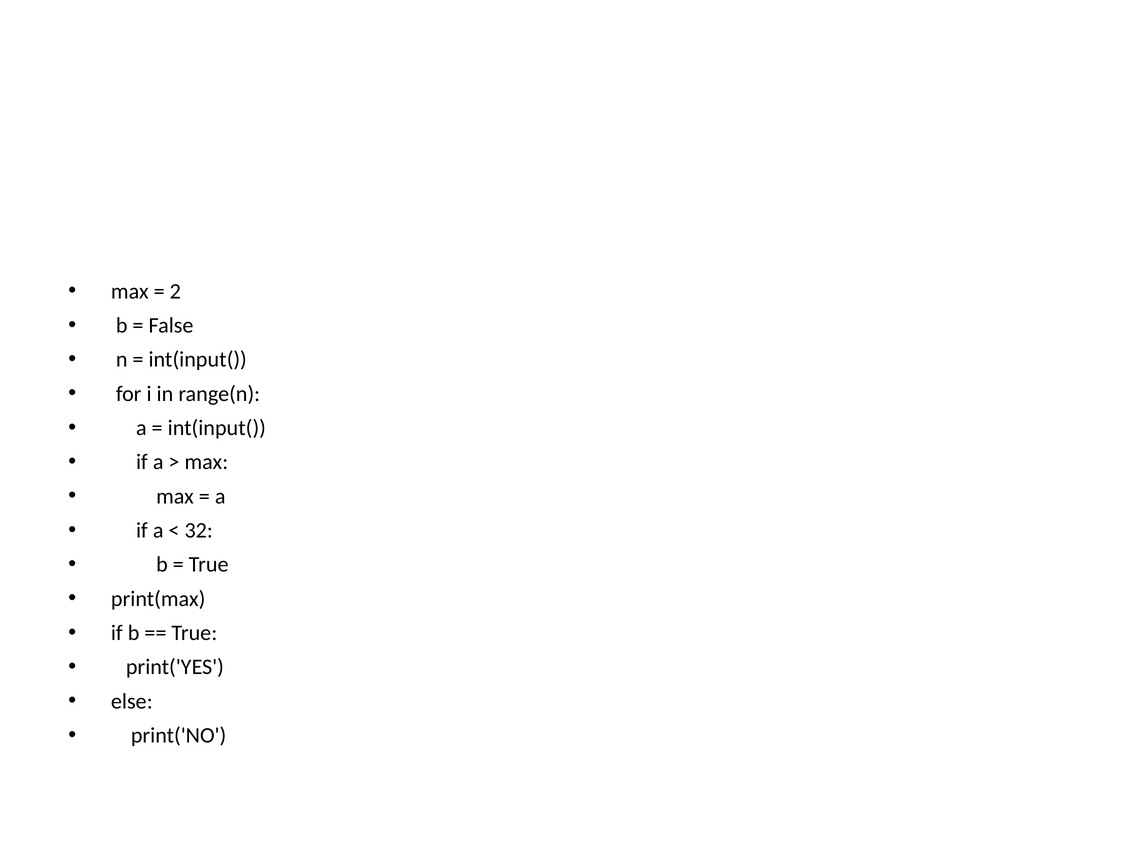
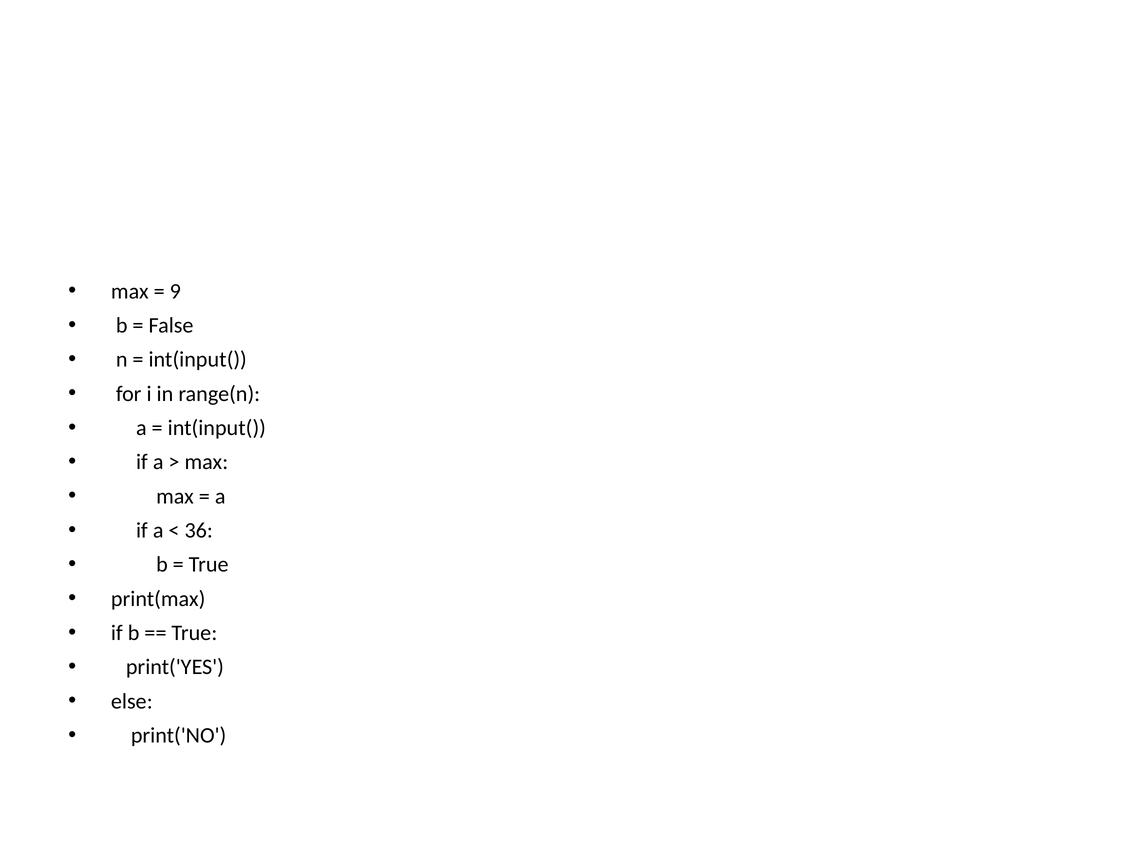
2: 2 -> 9
32: 32 -> 36
